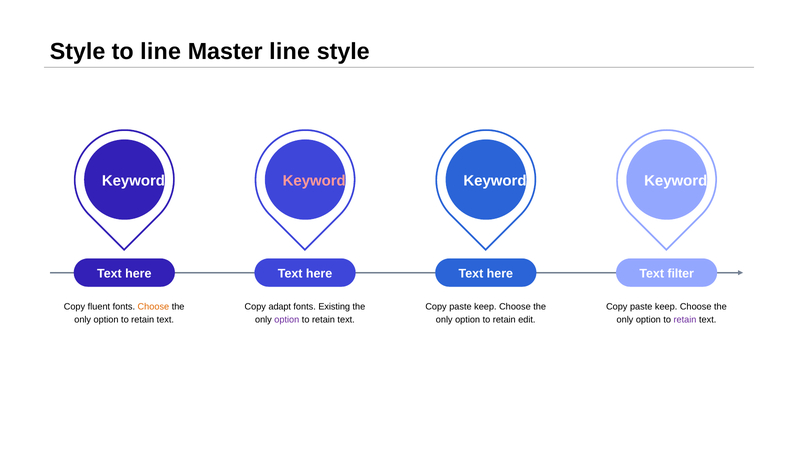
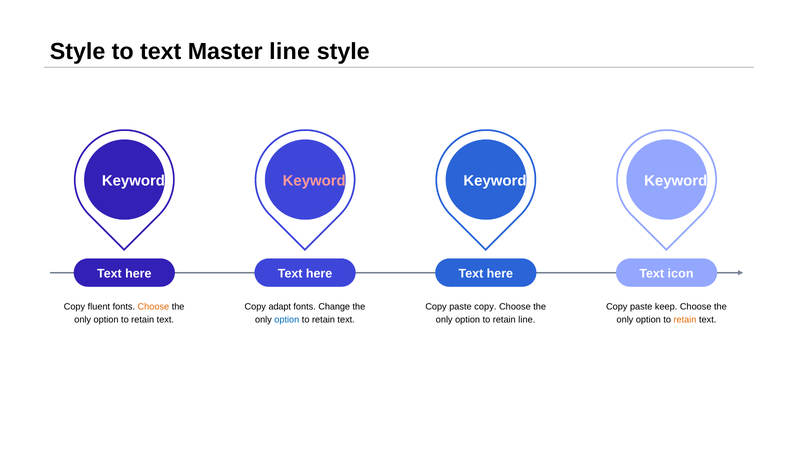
to line: line -> text
filter: filter -> icon
Existing: Existing -> Change
keep at (485, 307): keep -> copy
option at (287, 320) colour: purple -> blue
retain edit: edit -> line
retain at (685, 320) colour: purple -> orange
